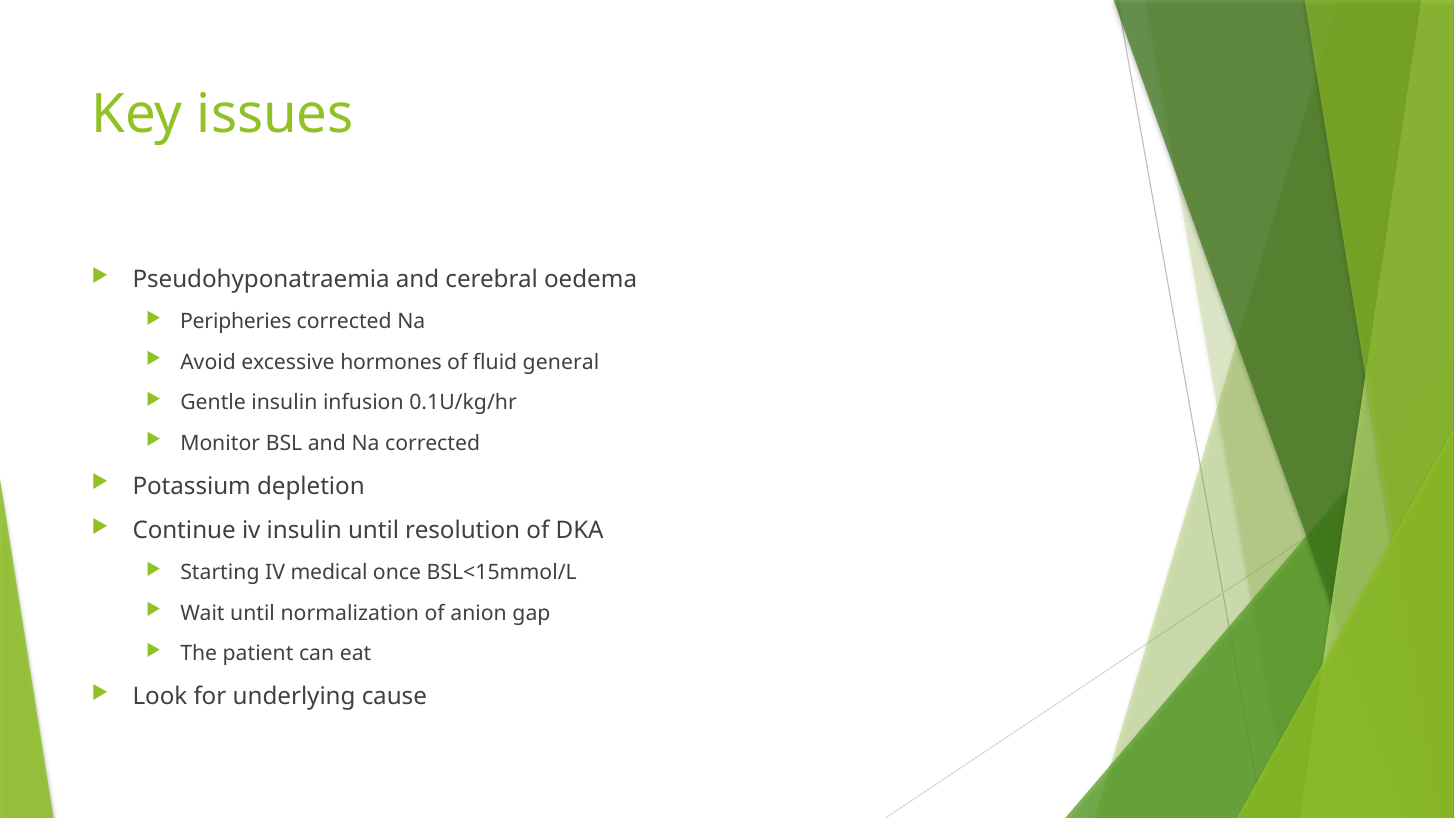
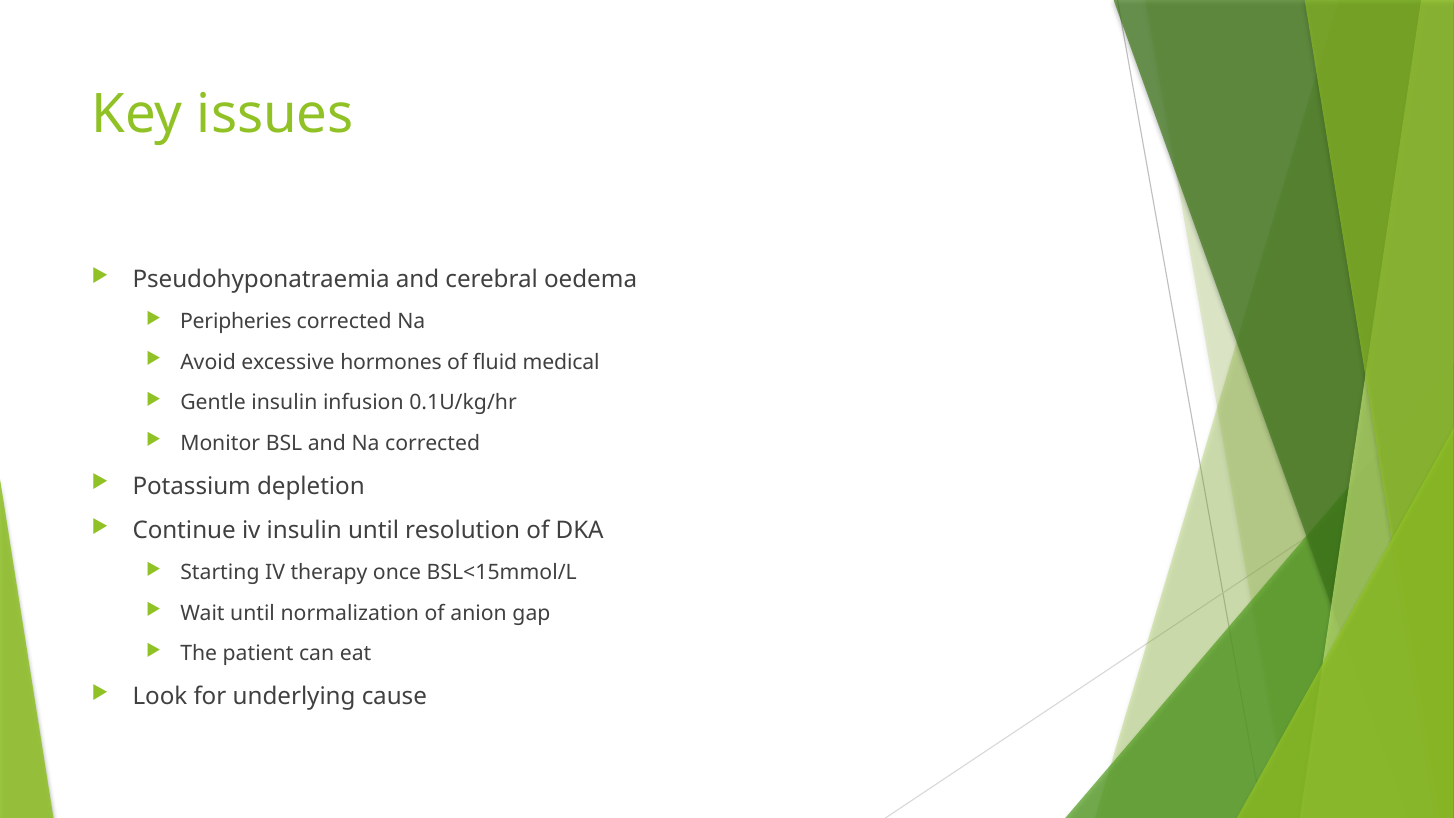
general: general -> medical
medical: medical -> therapy
